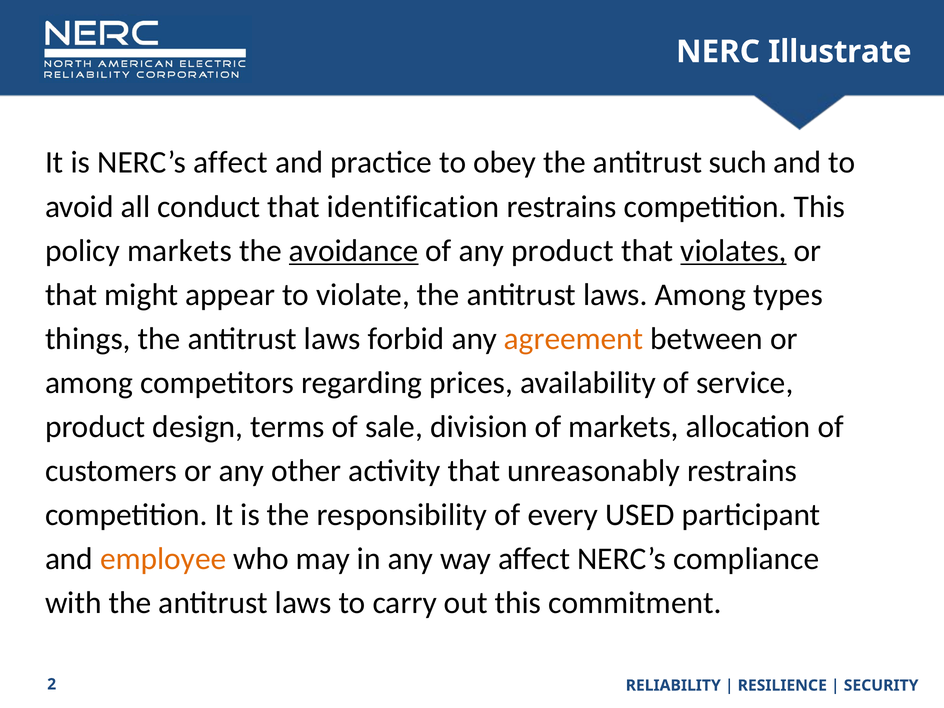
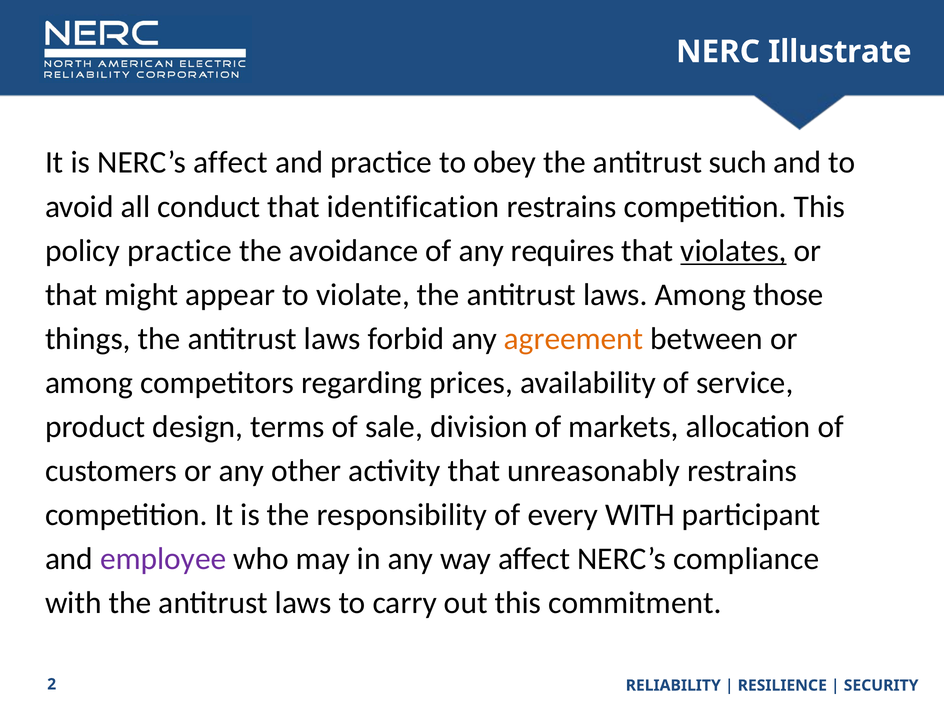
policy markets: markets -> practice
avoidance underline: present -> none
any product: product -> requires
types: types -> those
every USED: USED -> WITH
employee colour: orange -> purple
